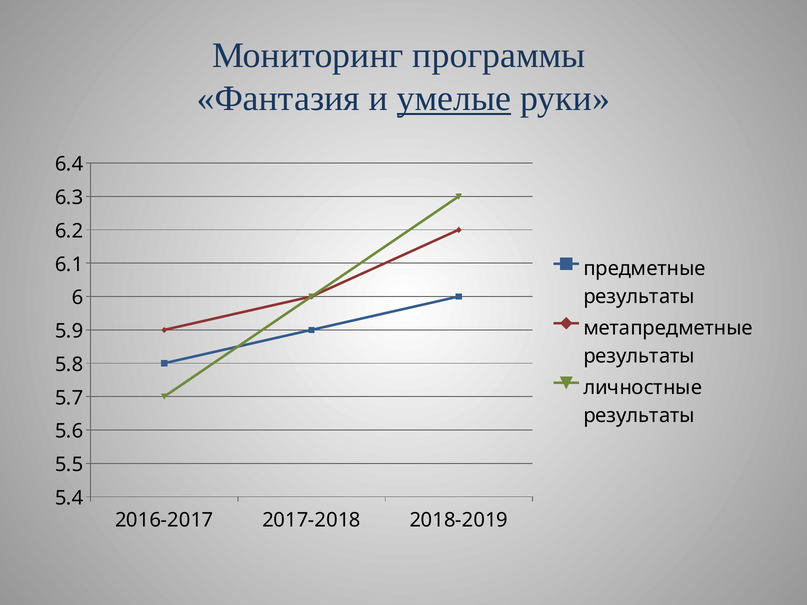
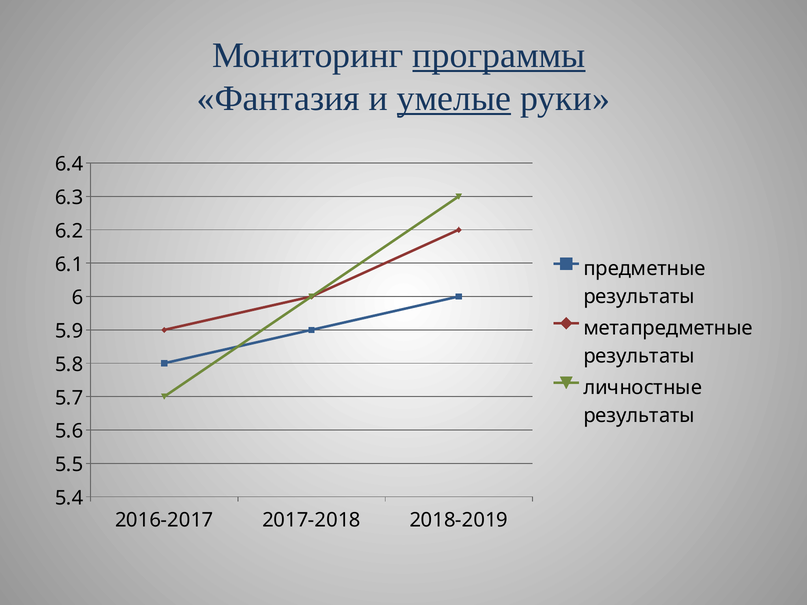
программы underline: none -> present
